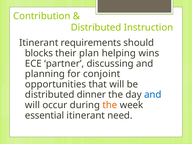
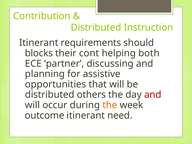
plan: plan -> cont
wins: wins -> both
conjoint: conjoint -> assistive
dinner: dinner -> others
and at (153, 95) colour: blue -> red
essential: essential -> outcome
